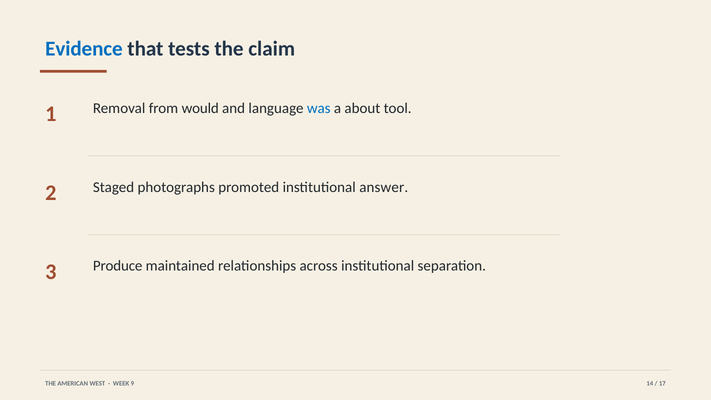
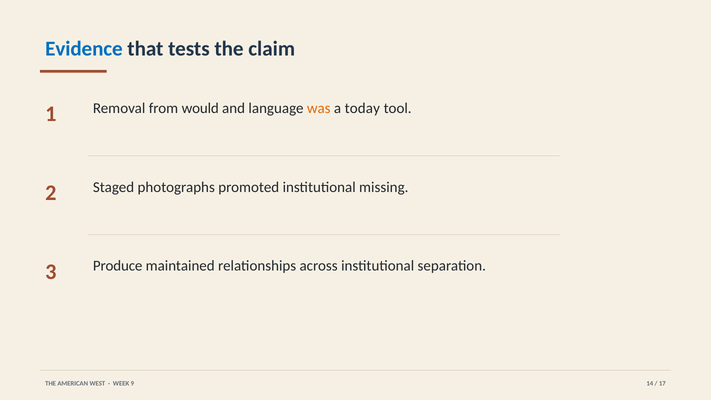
was colour: blue -> orange
about: about -> today
answer: answer -> missing
